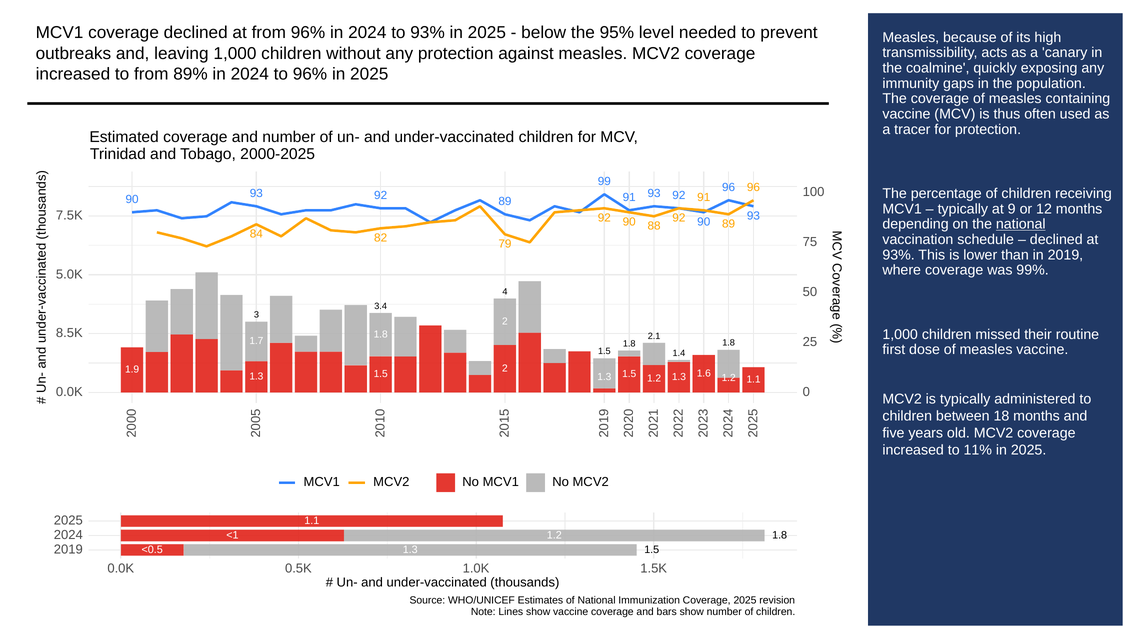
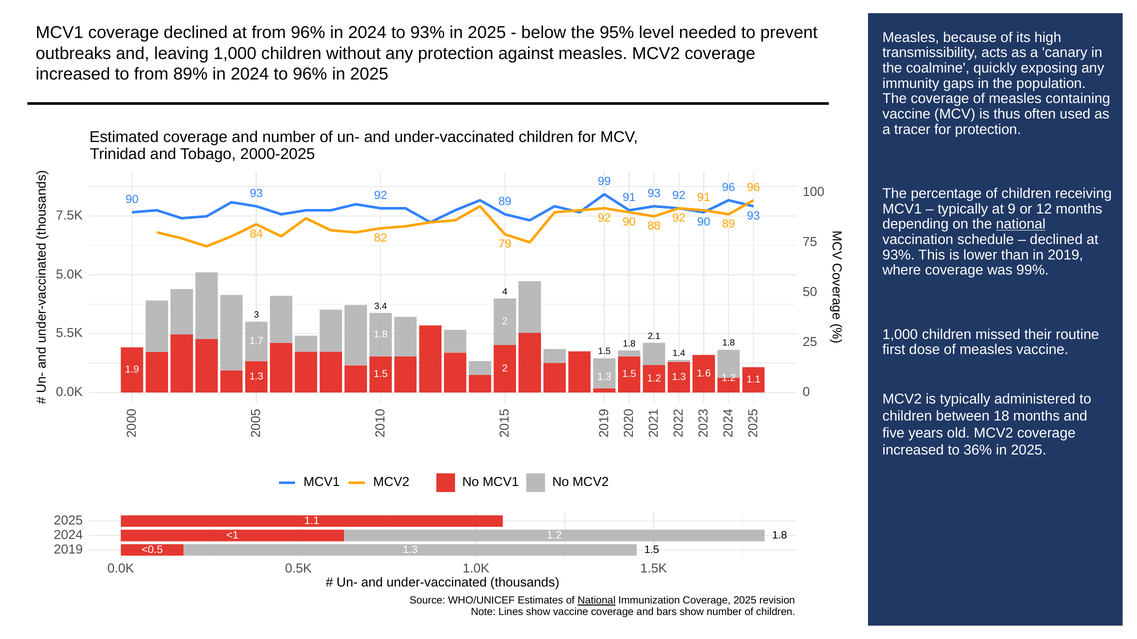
8.5K: 8.5K -> 5.5K
11%: 11% -> 36%
National at (597, 601) underline: none -> present
